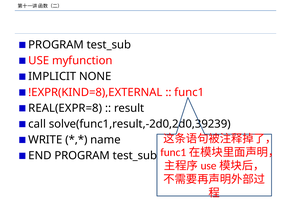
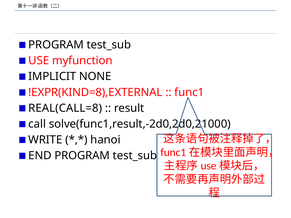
REAL(EXPR=8: REAL(EXPR=8 -> REAL(CALL=8
solve(func1,result,-2d0,2d0,39239: solve(func1,result,-2d0,2d0,39239 -> solve(func1,result,-2d0,2d0,21000
name: name -> hanoi
